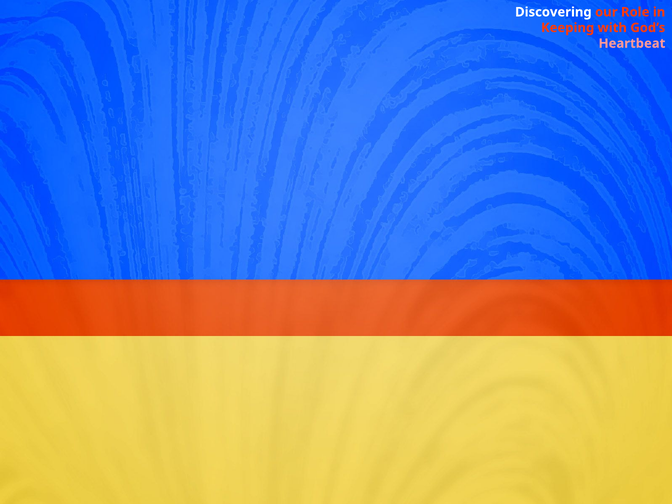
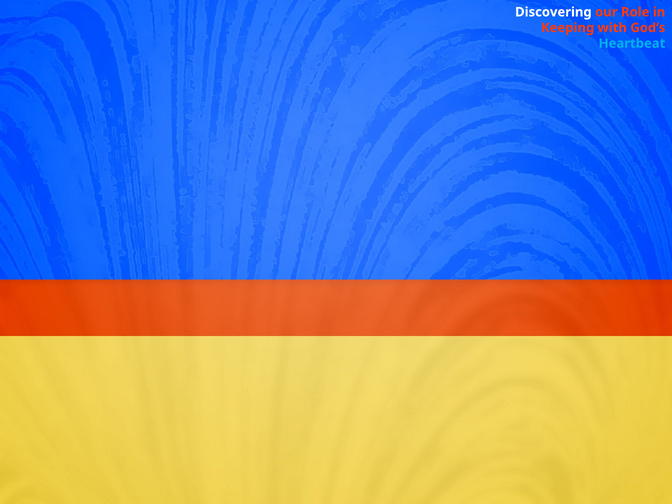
Heartbeat colour: pink -> light blue
